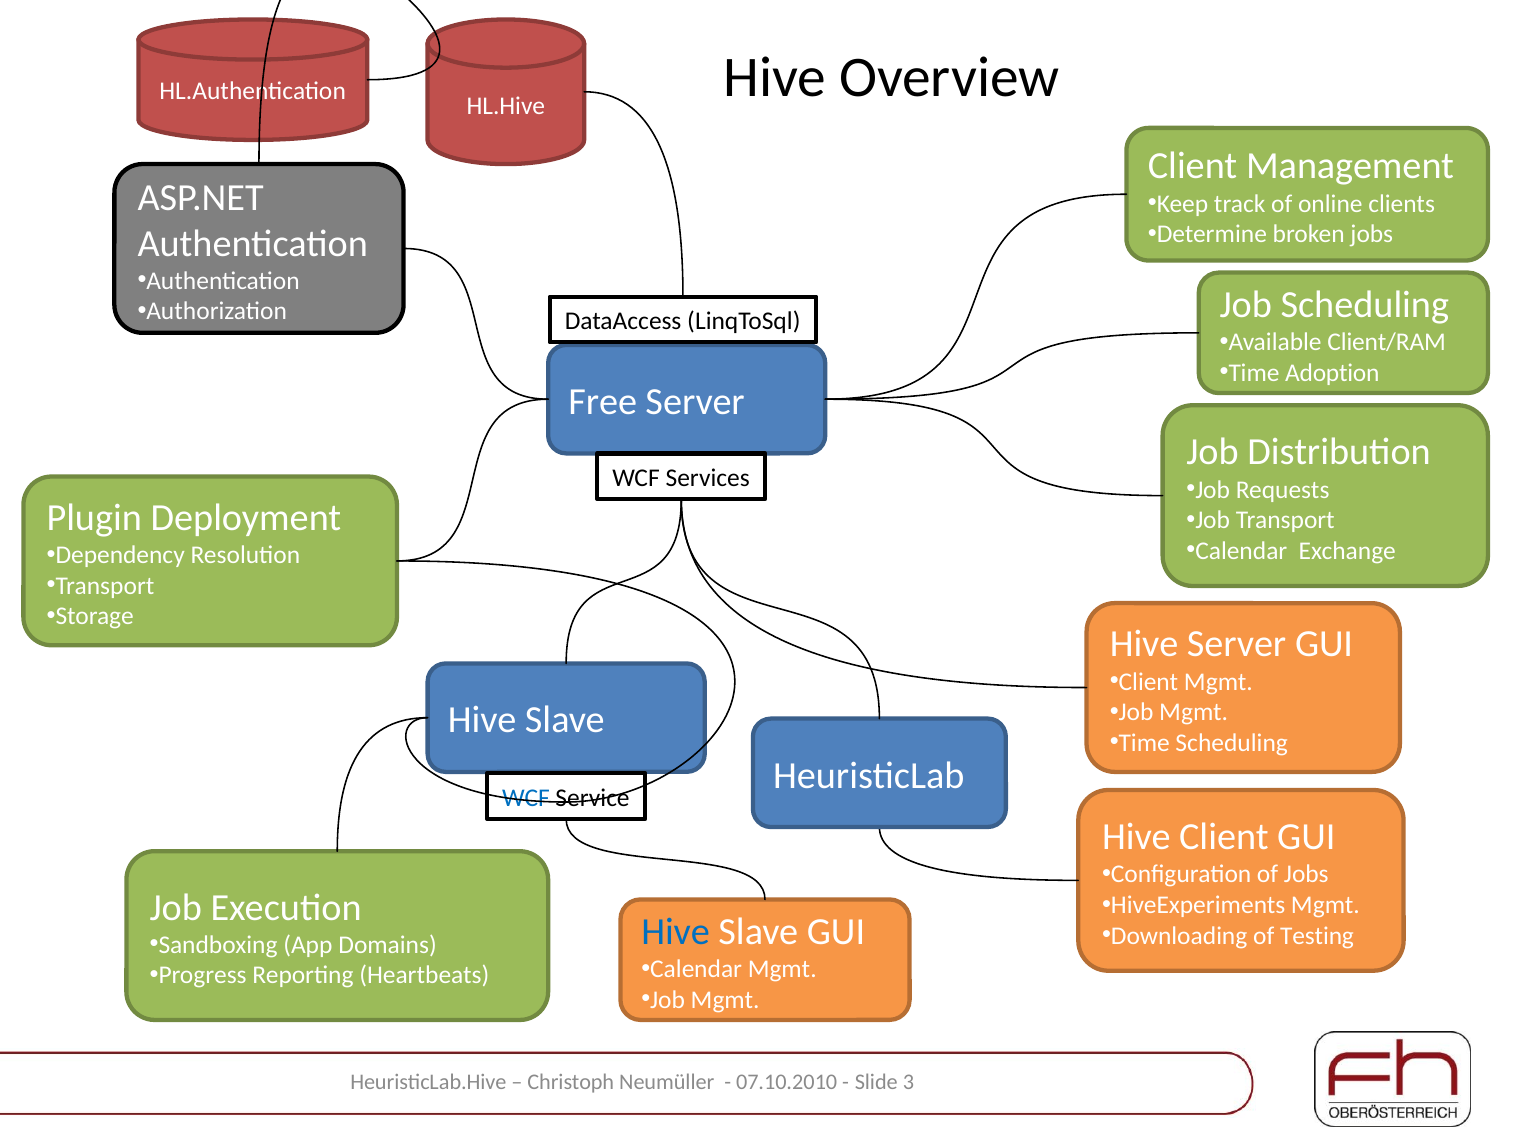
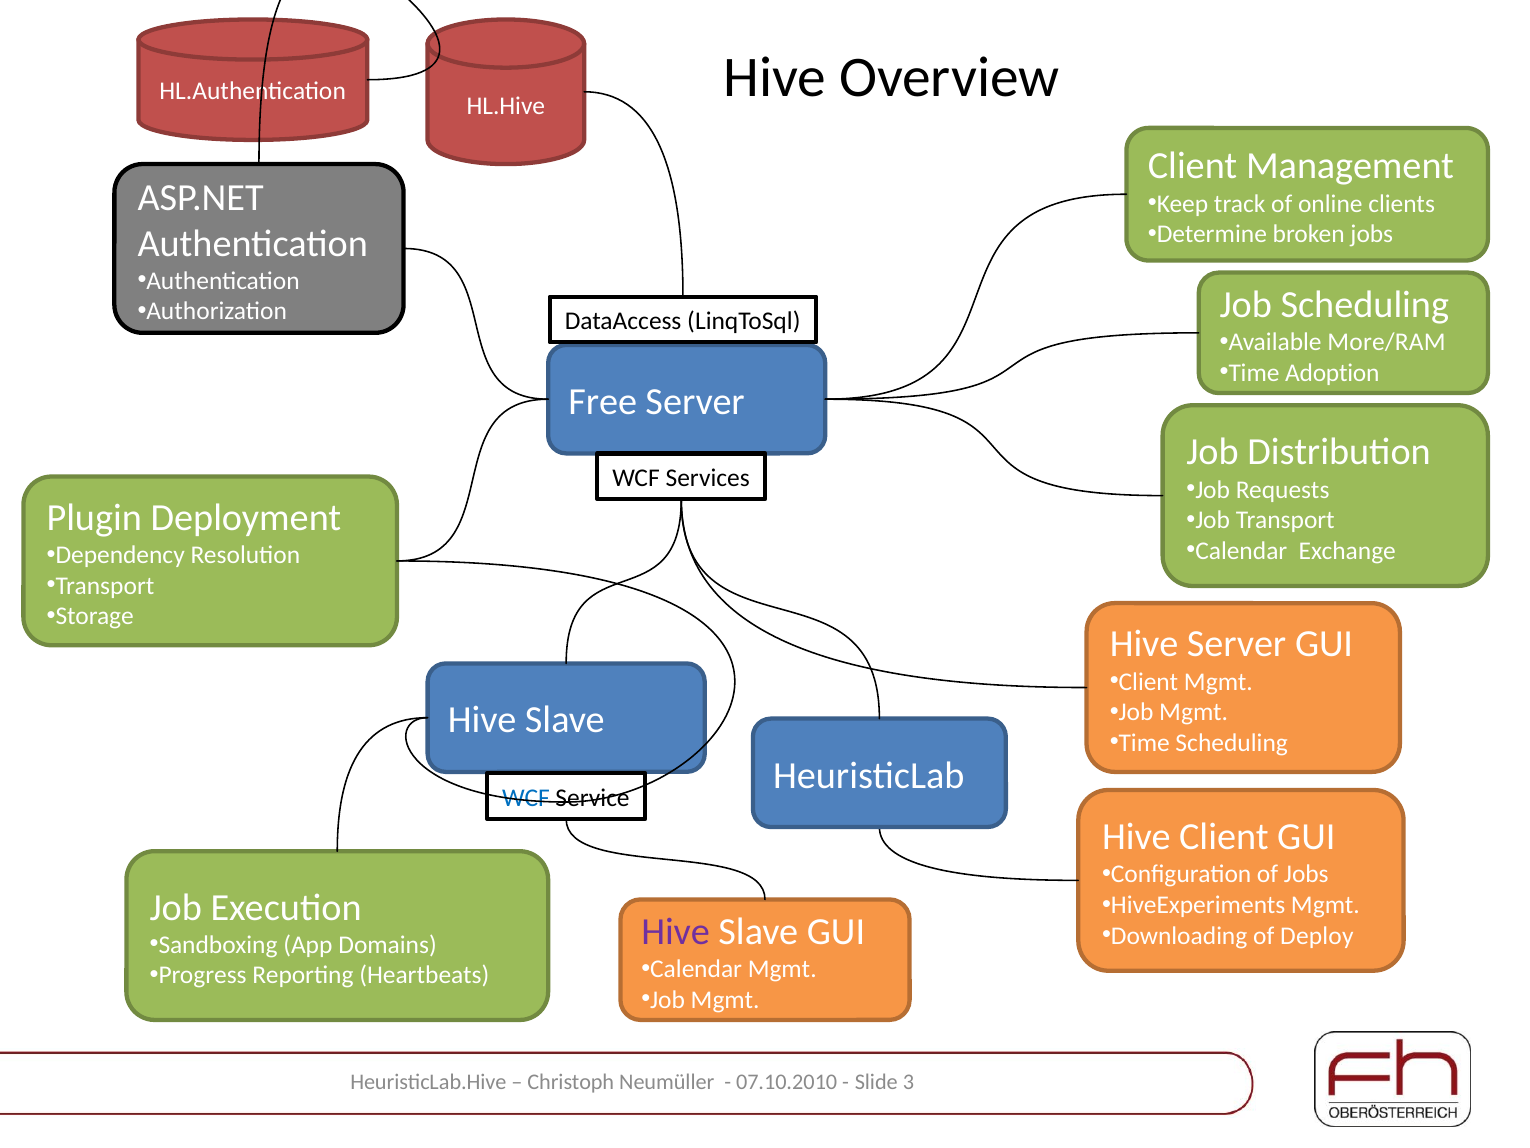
Client/RAM: Client/RAM -> More/RAM
Hive at (676, 931) colour: blue -> purple
Testing: Testing -> Deploy
